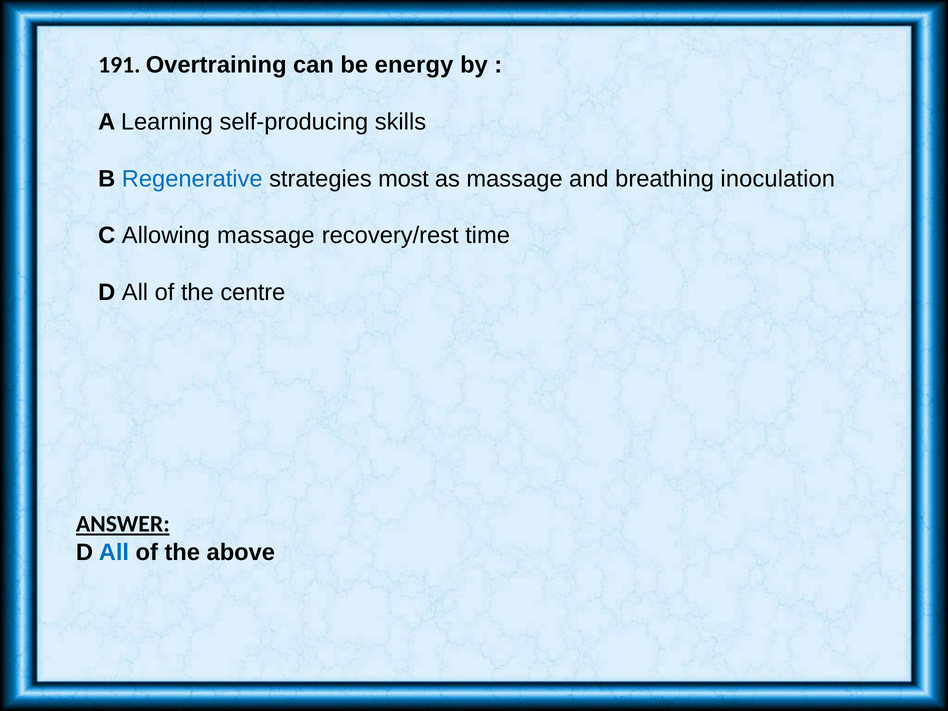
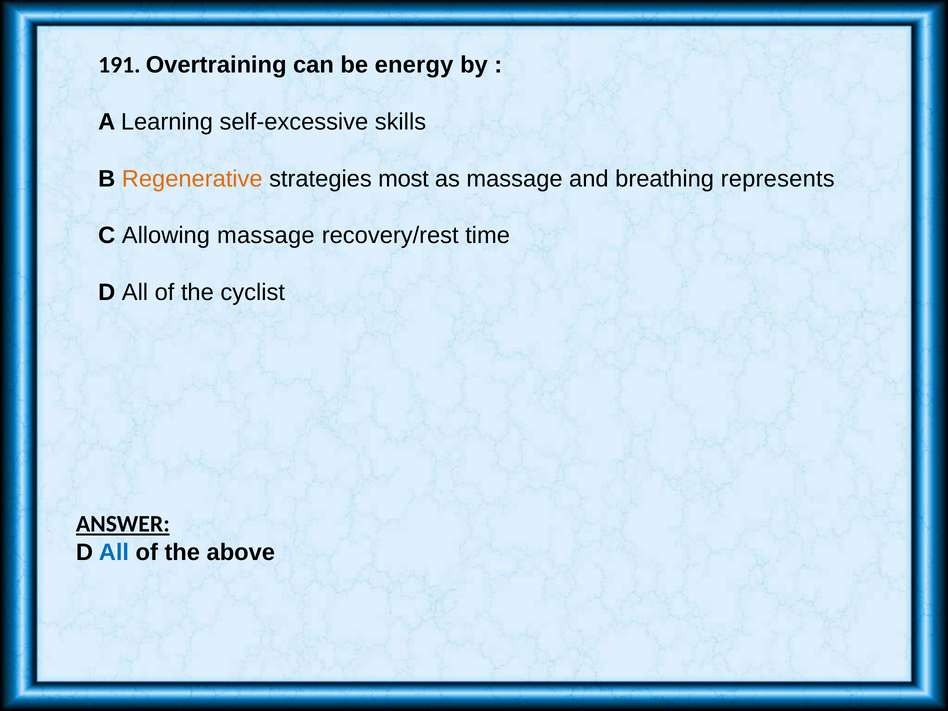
self-producing: self-producing -> self-excessive
Regenerative colour: blue -> orange
inoculation: inoculation -> represents
centre: centre -> cyclist
